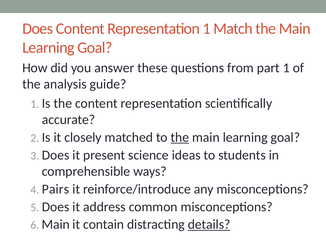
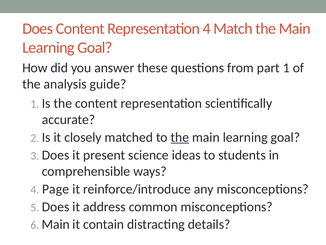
Representation 1: 1 -> 4
Pairs: Pairs -> Page
details underline: present -> none
